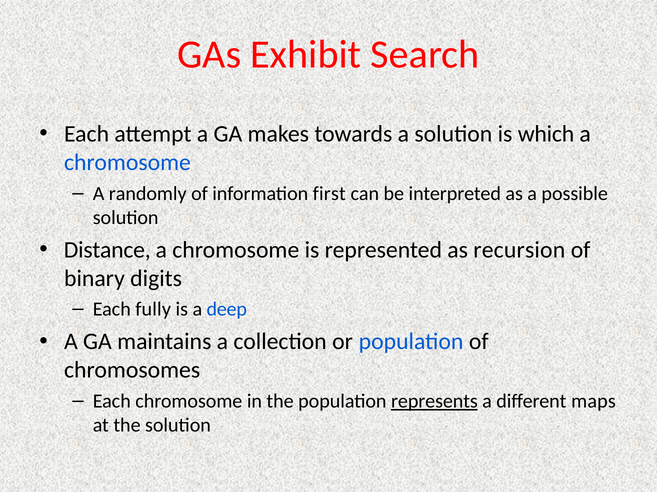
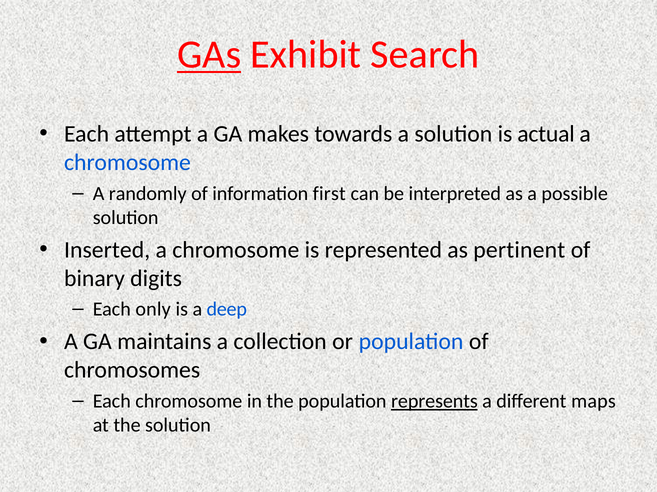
GAs underline: none -> present
which: which -> actual
Distance: Distance -> Inserted
recursion: recursion -> pertinent
fully: fully -> only
